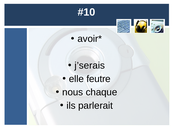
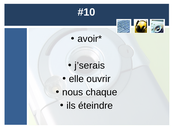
feutre: feutre -> ouvrir
parlerait: parlerait -> éteindre
